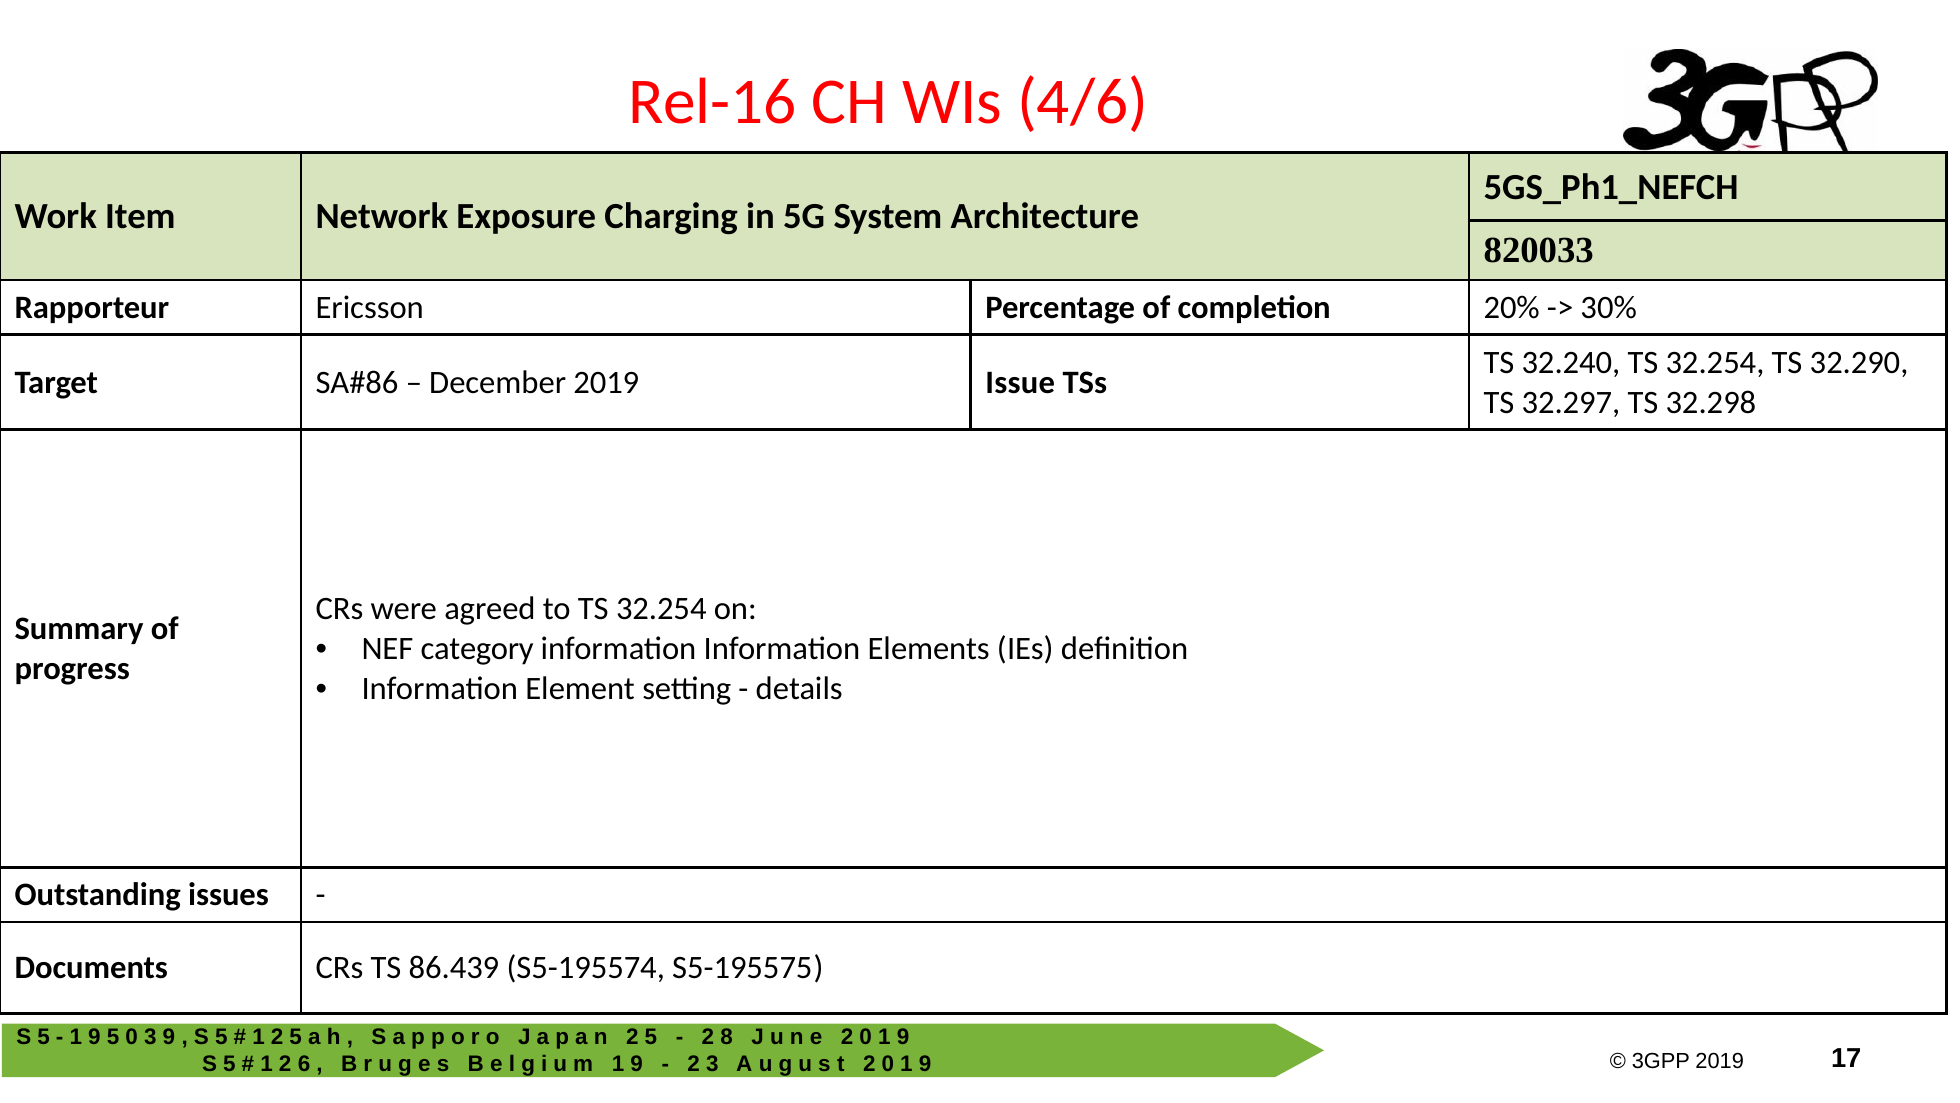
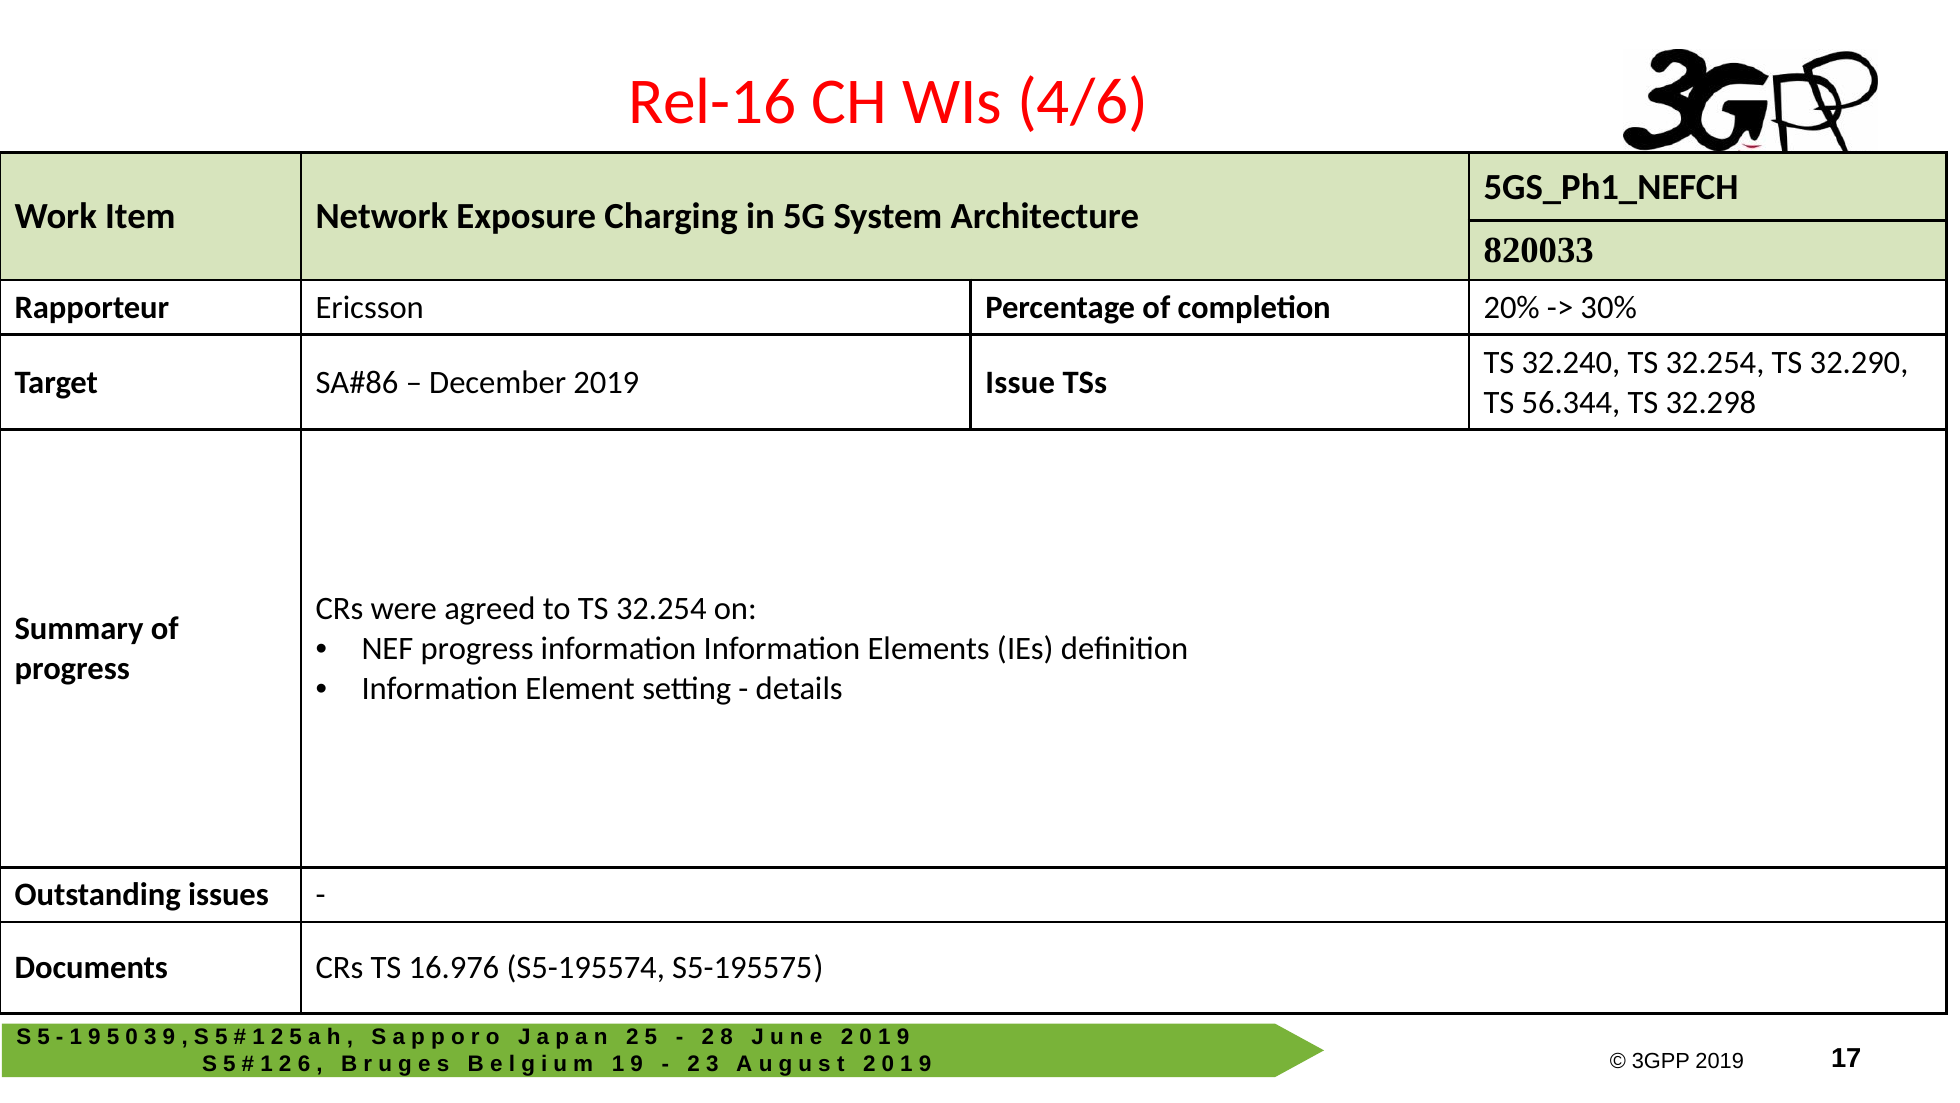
32.297: 32.297 -> 56.344
NEF category: category -> progress
86.439: 86.439 -> 16.976
